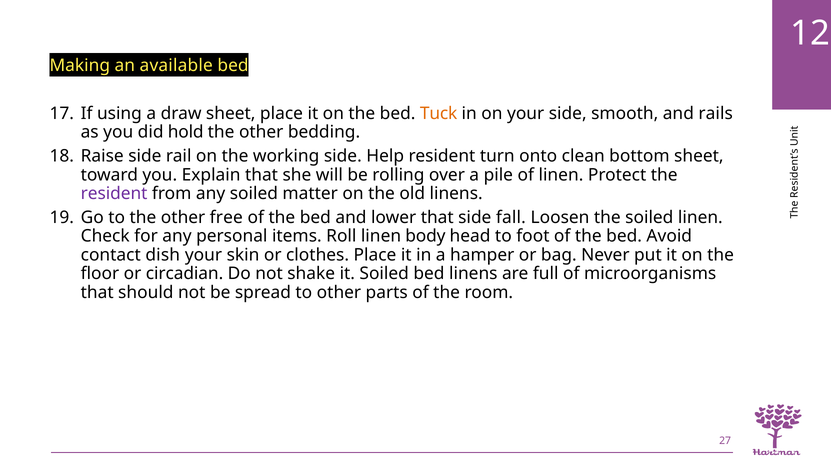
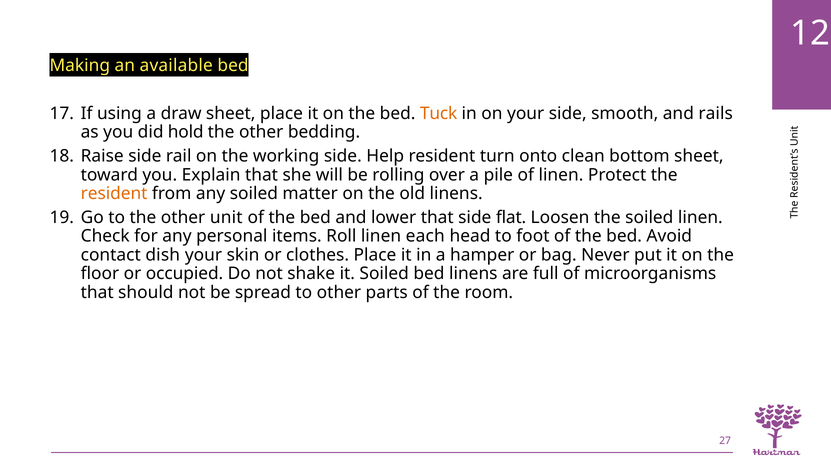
resident at (114, 193) colour: purple -> orange
free: free -> unit
fall: fall -> flat
body: body -> each
circadian: circadian -> occupied
